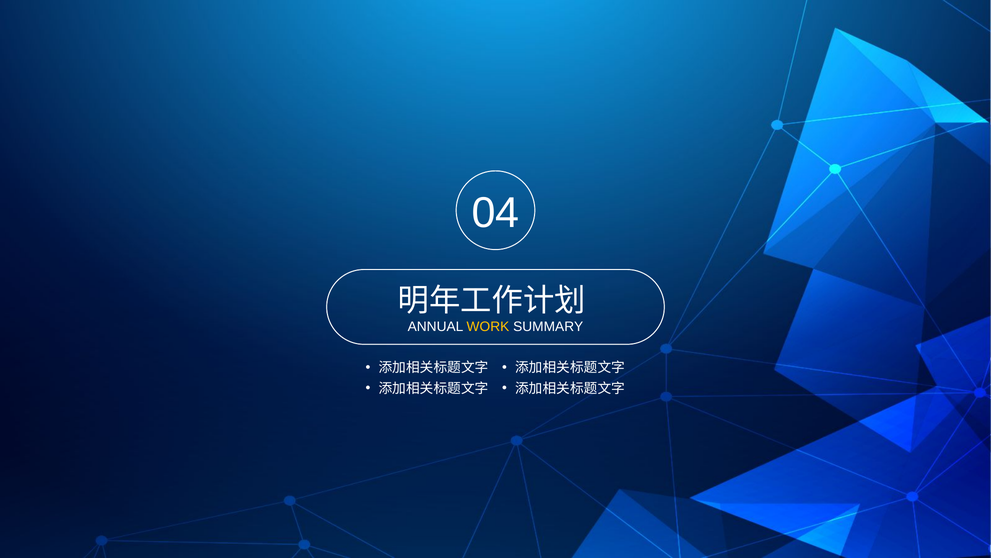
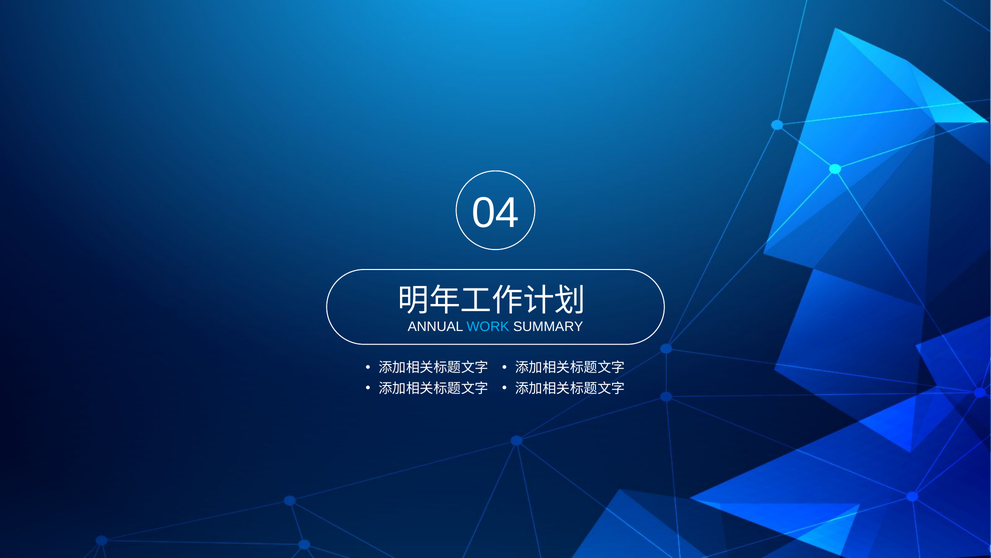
WORK colour: yellow -> light blue
